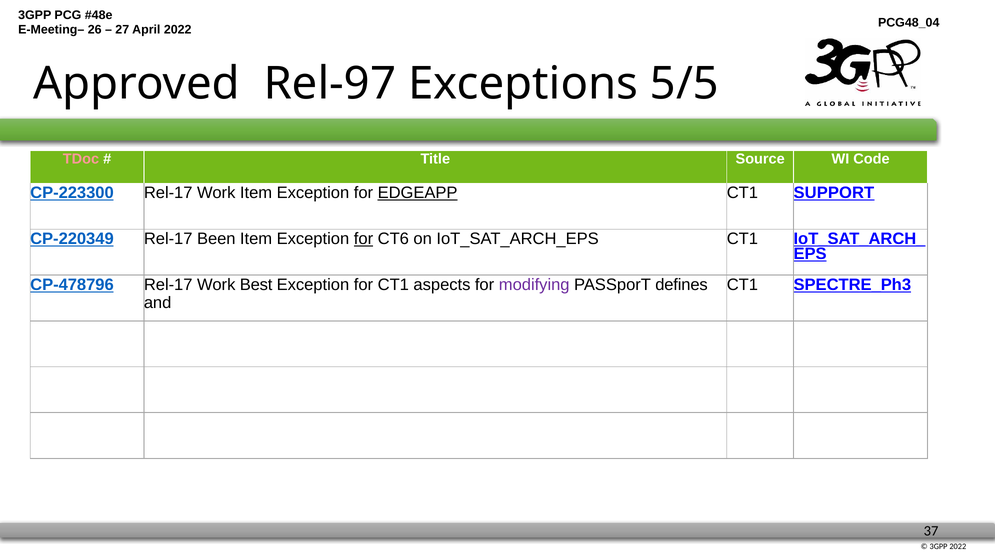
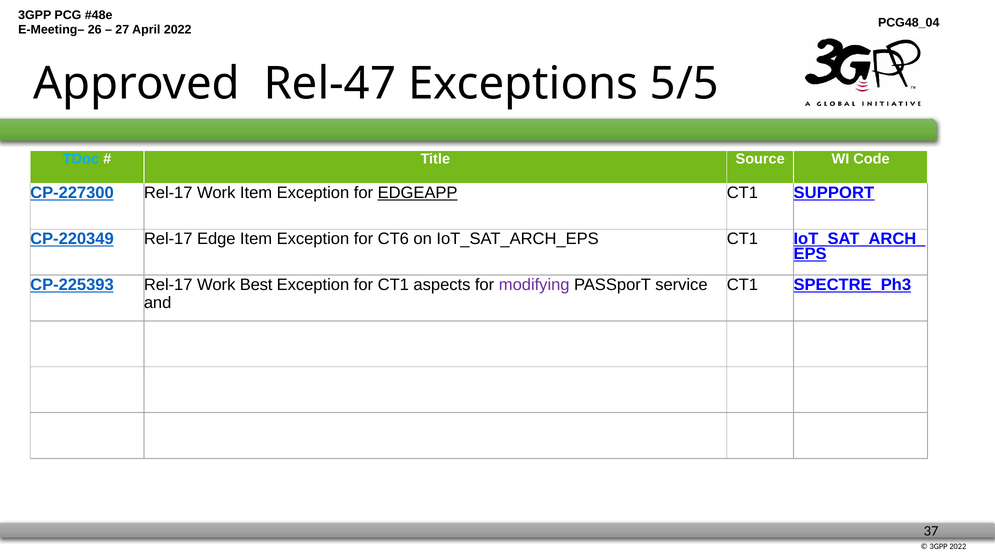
Rel-97: Rel-97 -> Rel-47
TDoc colour: pink -> light blue
CP-223300: CP-223300 -> CP-227300
Been: Been -> Edge
for at (363, 239) underline: present -> none
CP-478796: CP-478796 -> CP-225393
defines: defines -> service
